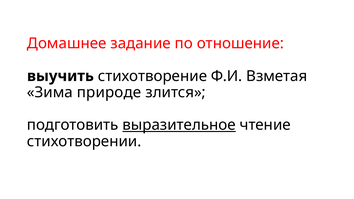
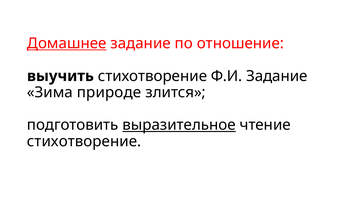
Домашнее underline: none -> present
Ф.И Взметая: Взметая -> Задание
стихотворении at (84, 141): стихотворении -> стихотворение
